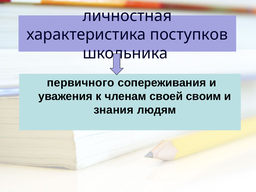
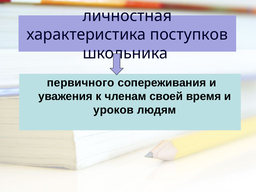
своим: своим -> время
знания: знания -> уроков
